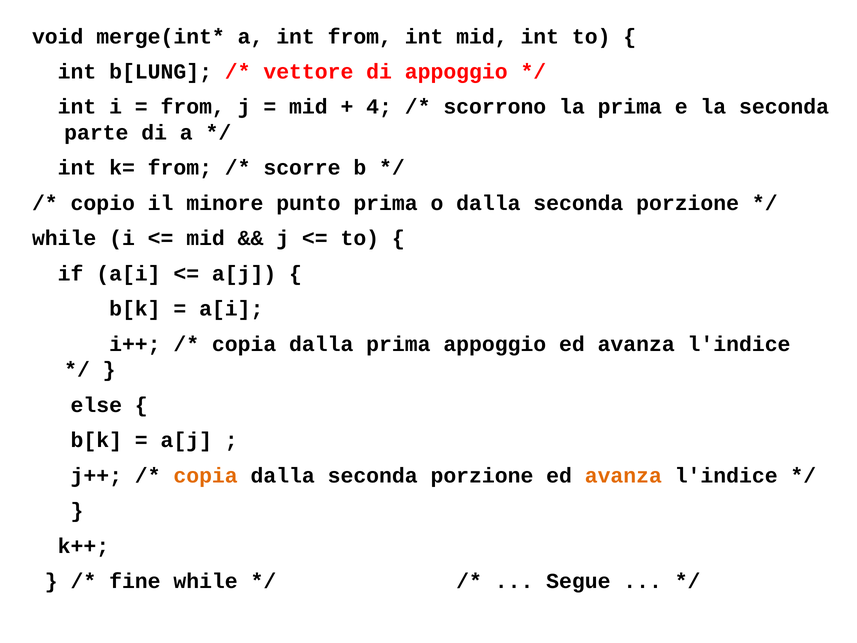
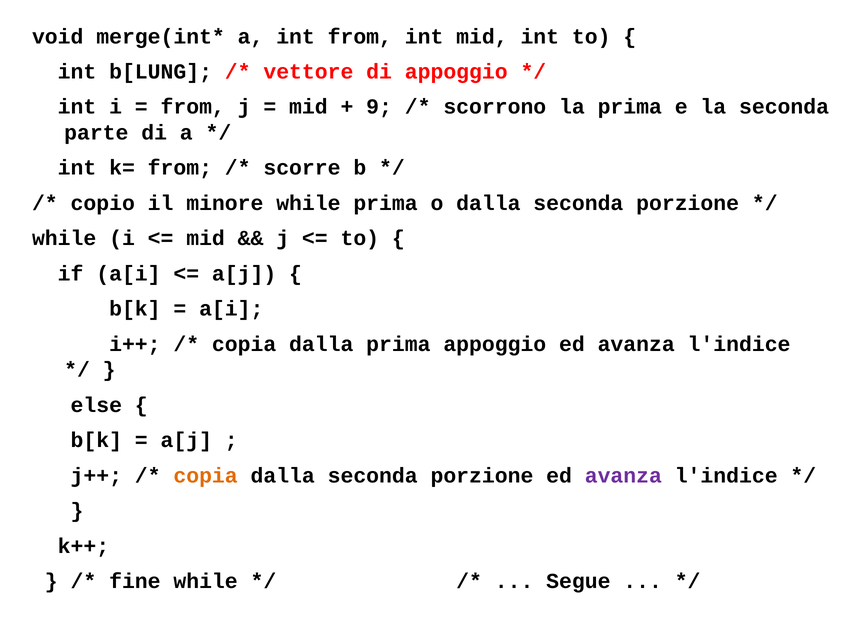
4: 4 -> 9
minore punto: punto -> while
avanza at (623, 475) colour: orange -> purple
